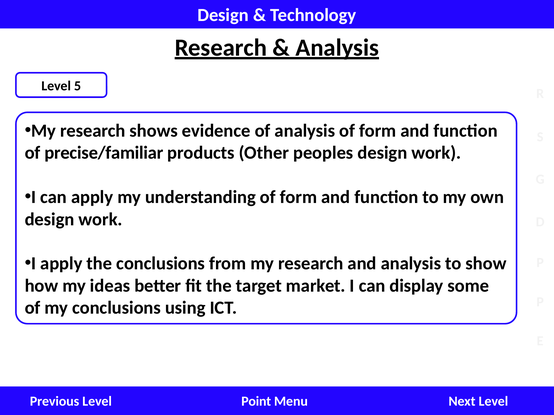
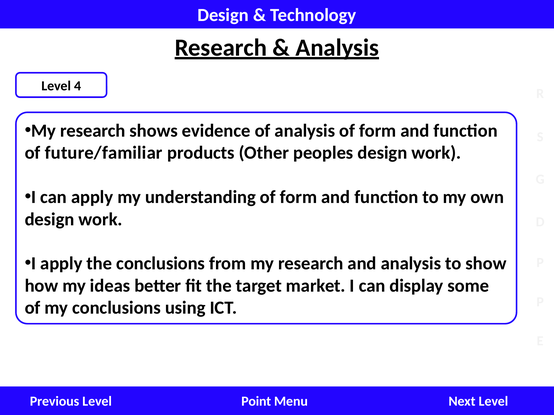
5: 5 -> 4
precise/familiar: precise/familiar -> future/familiar
